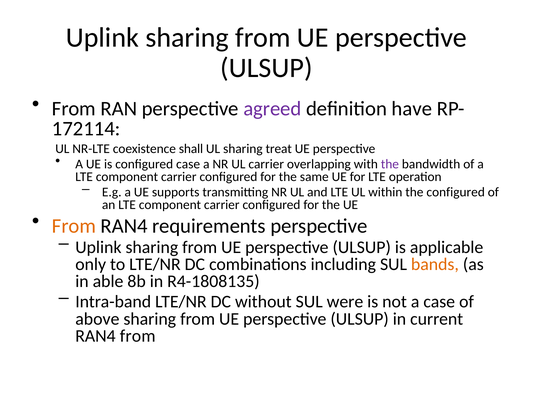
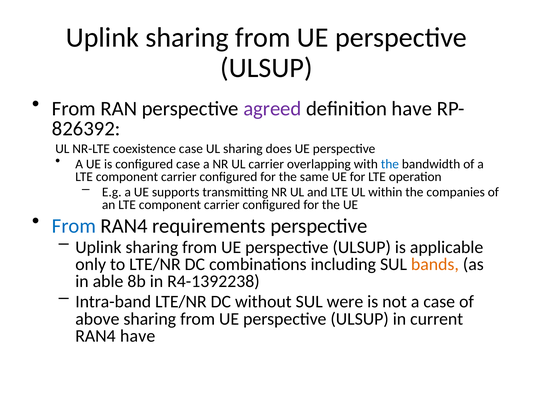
172114: 172114 -> 826392
coexistence shall: shall -> case
treat: treat -> does
the at (390, 164) colour: purple -> blue
the configured: configured -> companies
From at (74, 227) colour: orange -> blue
R4-1808135: R4-1808135 -> R4-1392238
RAN4 from: from -> have
